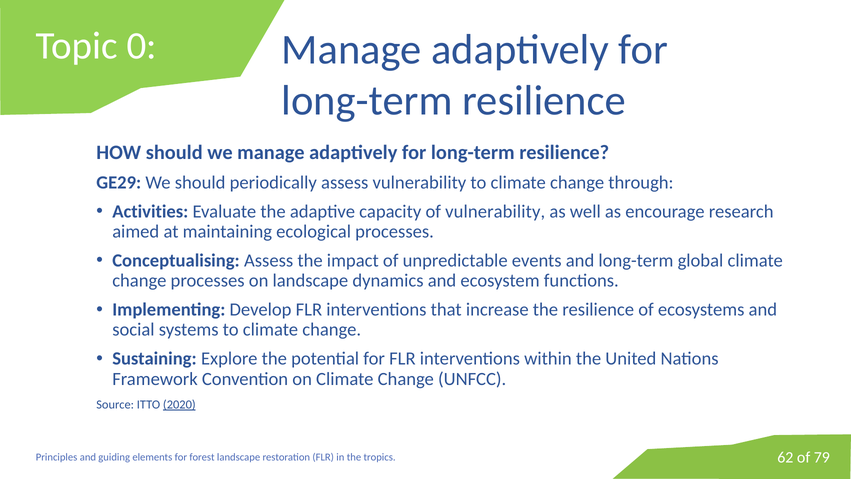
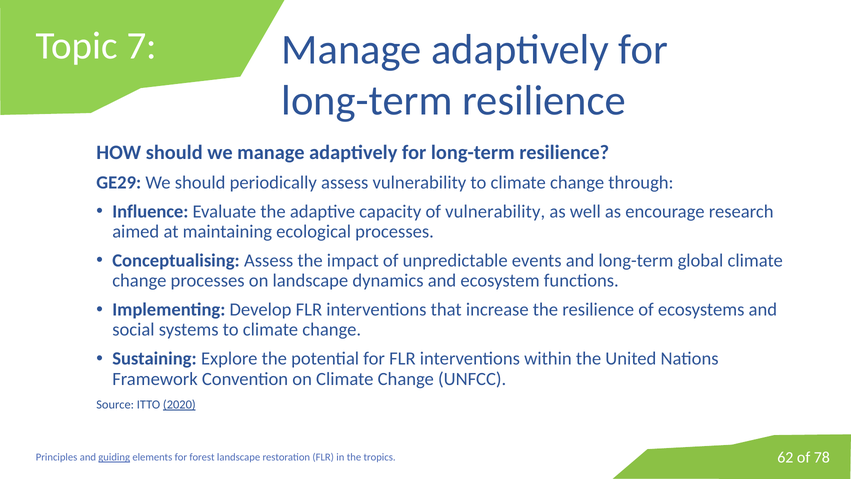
0: 0 -> 7
Activities: Activities -> Influence
79: 79 -> 78
guiding underline: none -> present
